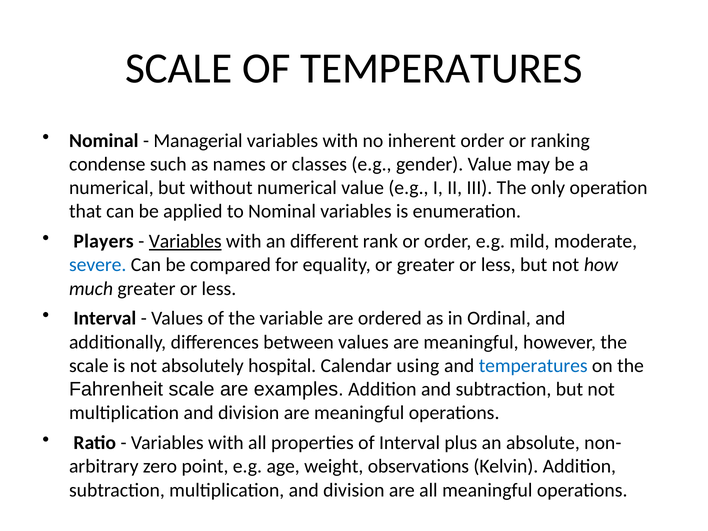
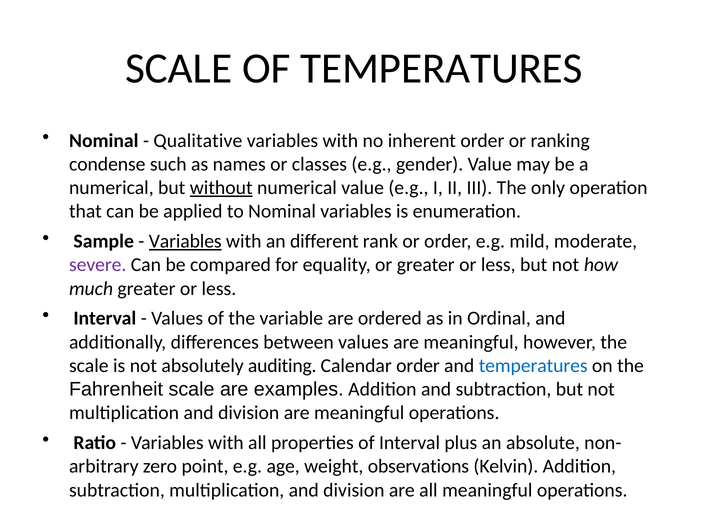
Managerial: Managerial -> Qualitative
without underline: none -> present
Players: Players -> Sample
severe colour: blue -> purple
hospital: hospital -> auditing
Calendar using: using -> order
